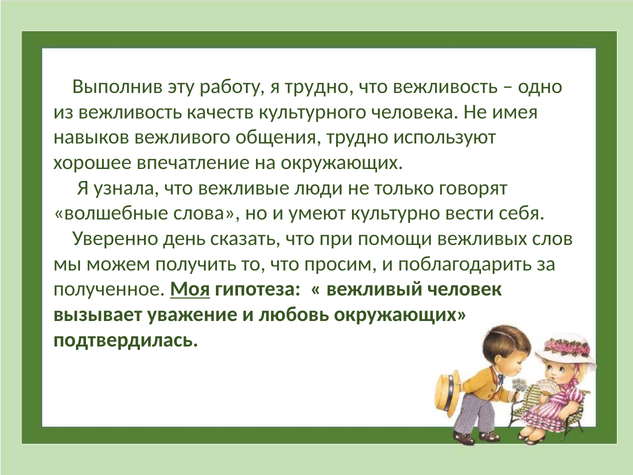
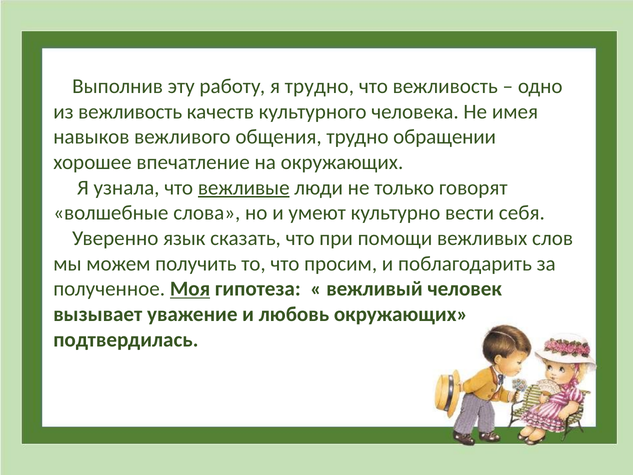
используют: используют -> обращении
вежливые underline: none -> present
день: день -> язык
